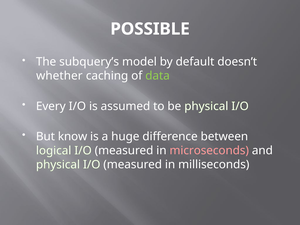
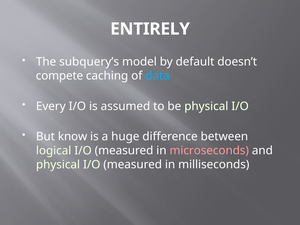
POSSIBLE: POSSIBLE -> ENTIRELY
whether: whether -> compete
data colour: light green -> light blue
